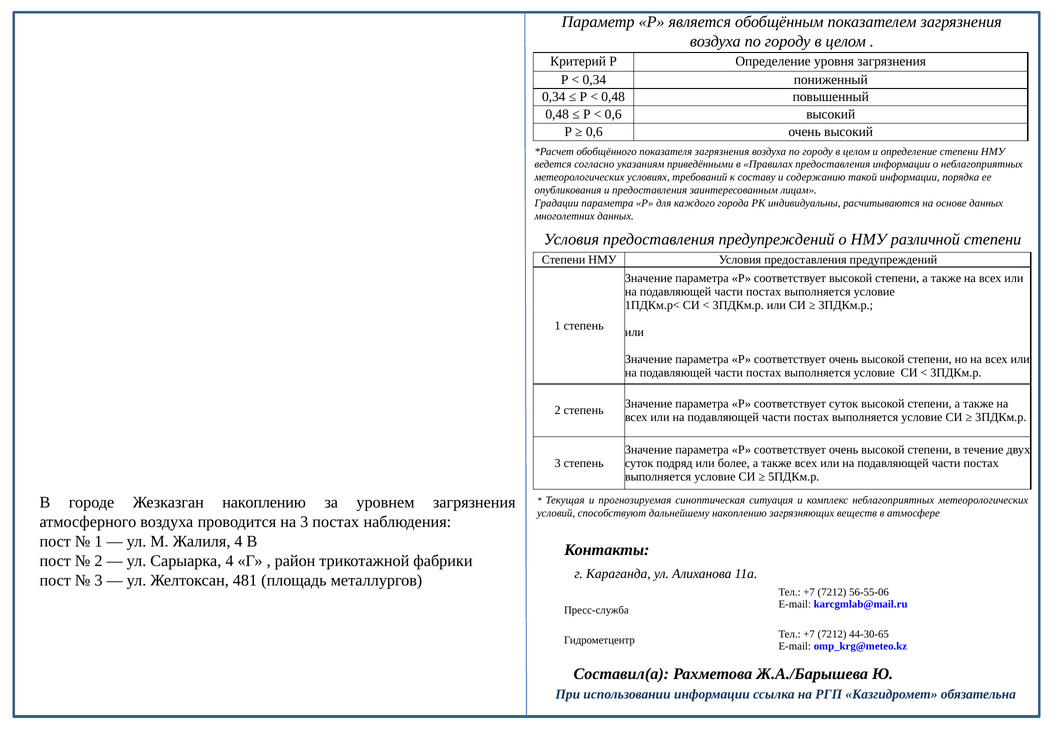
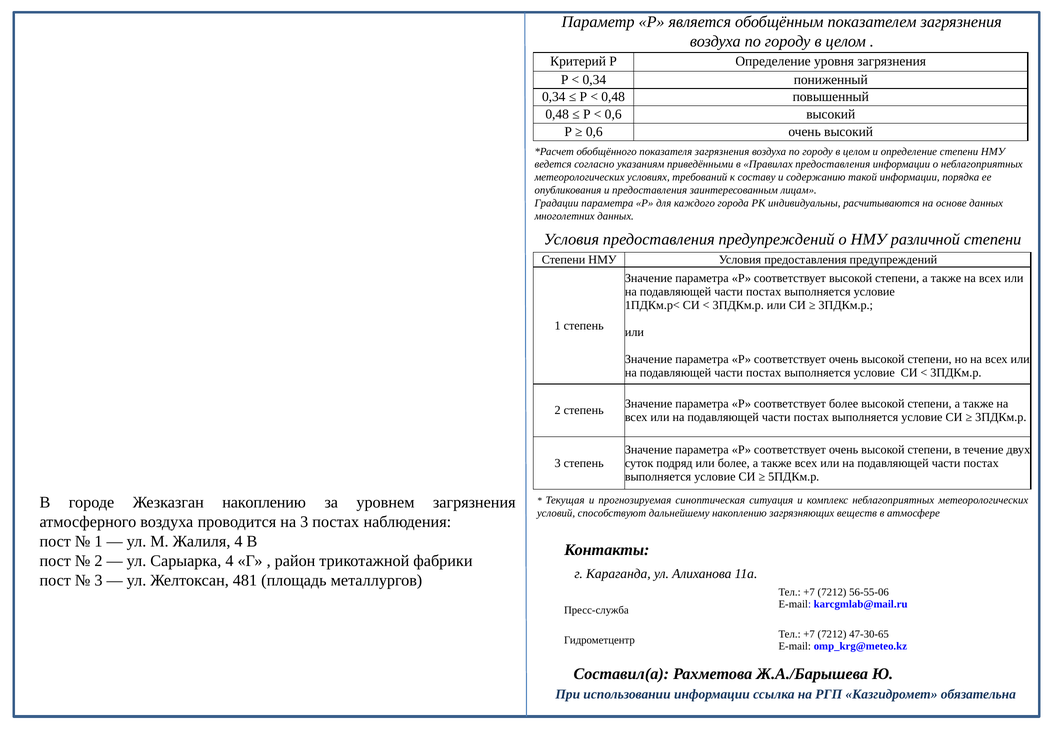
соответствует суток: суток -> более
44-30-65: 44-30-65 -> 47-30-65
